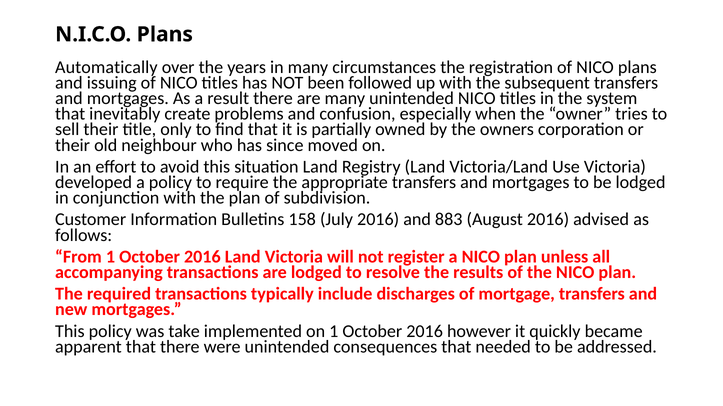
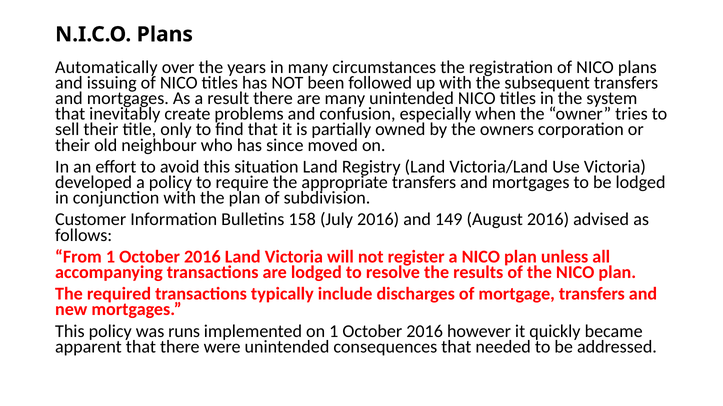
883: 883 -> 149
take: take -> runs
